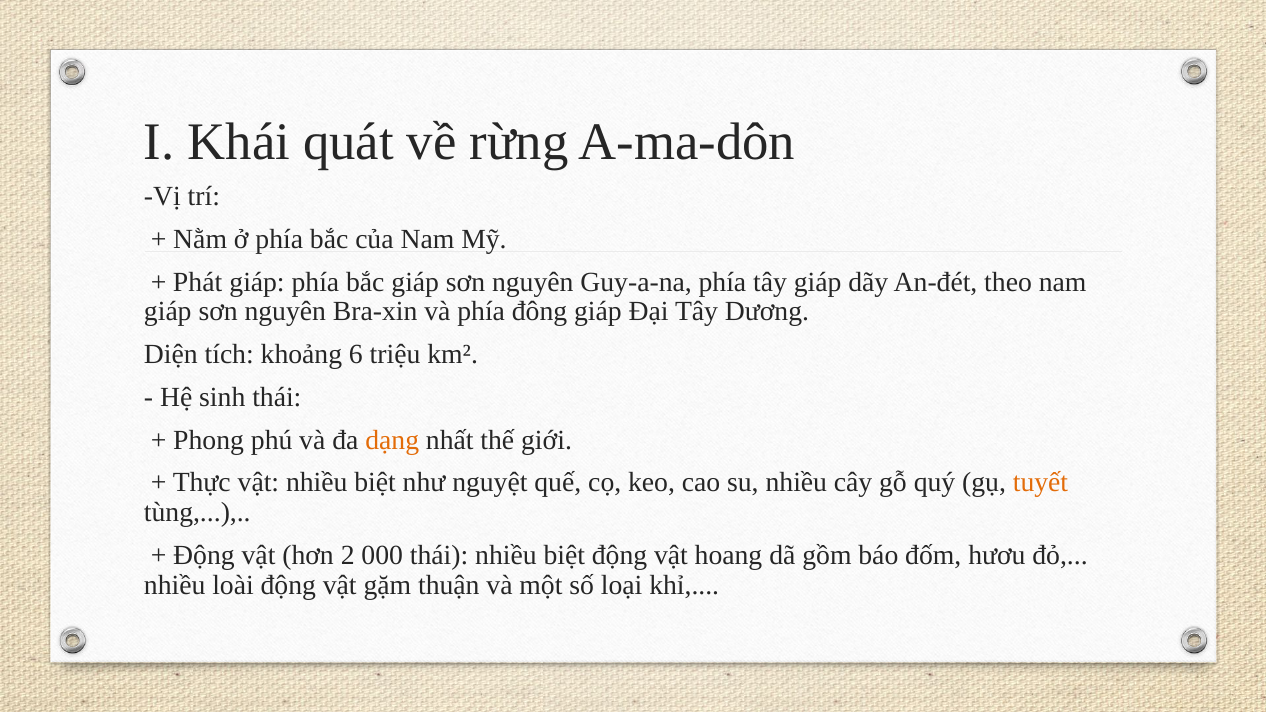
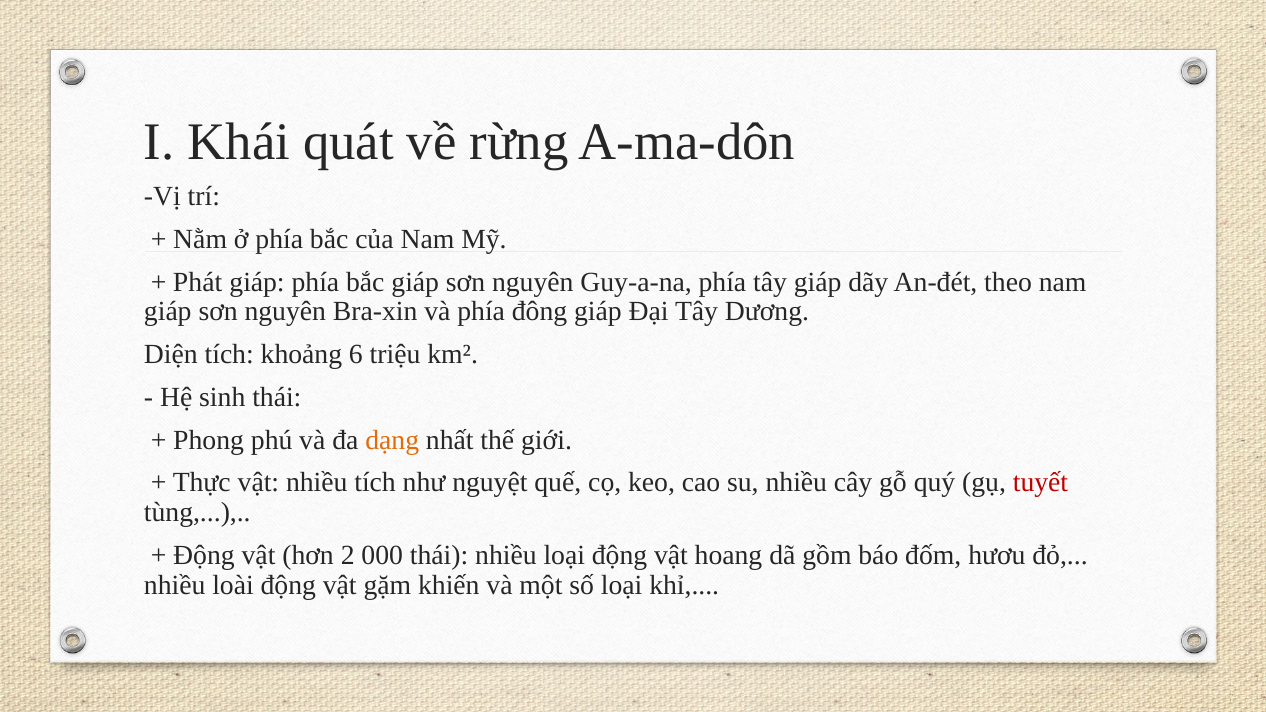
vật nhiều biệt: biệt -> tích
tuyết colour: orange -> red
biệt at (564, 555): biệt -> loại
thuận: thuận -> khiến
